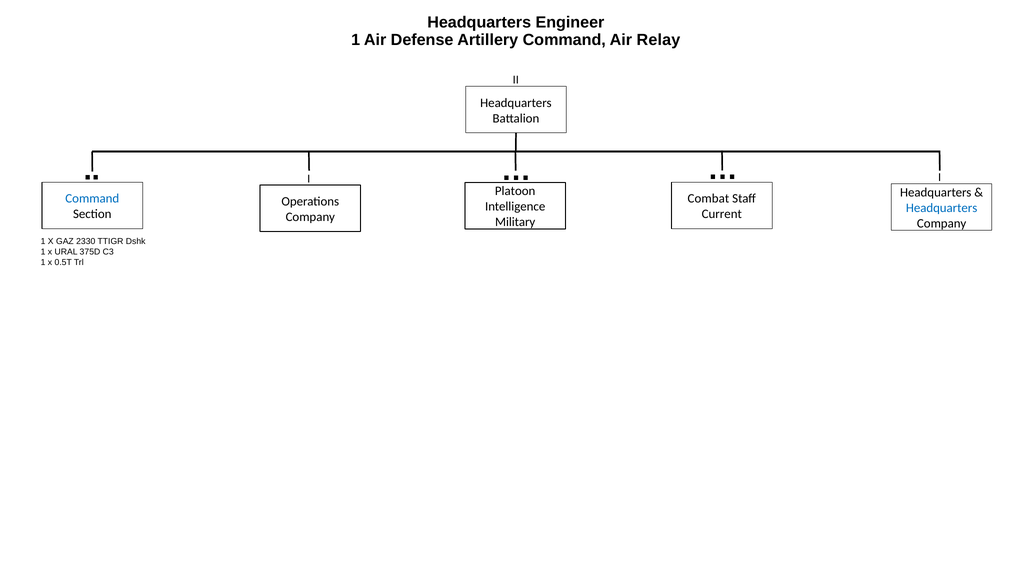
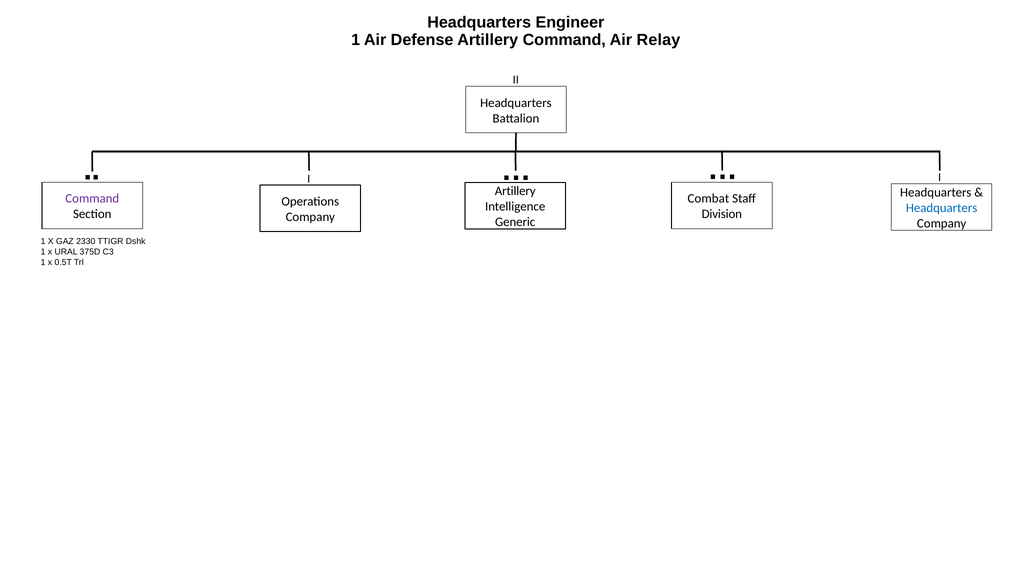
Platoon at (515, 191): Platoon -> Artillery
Command at (92, 199) colour: blue -> purple
Current: Current -> Division
Military: Military -> Generic
